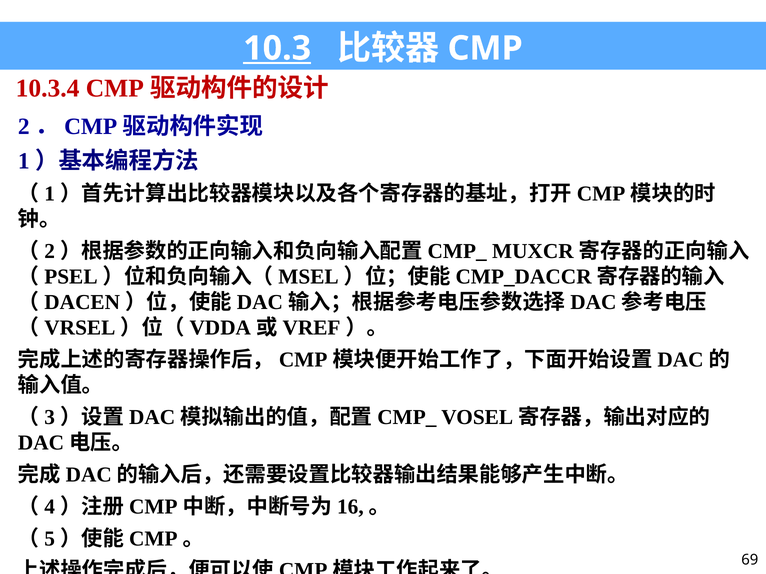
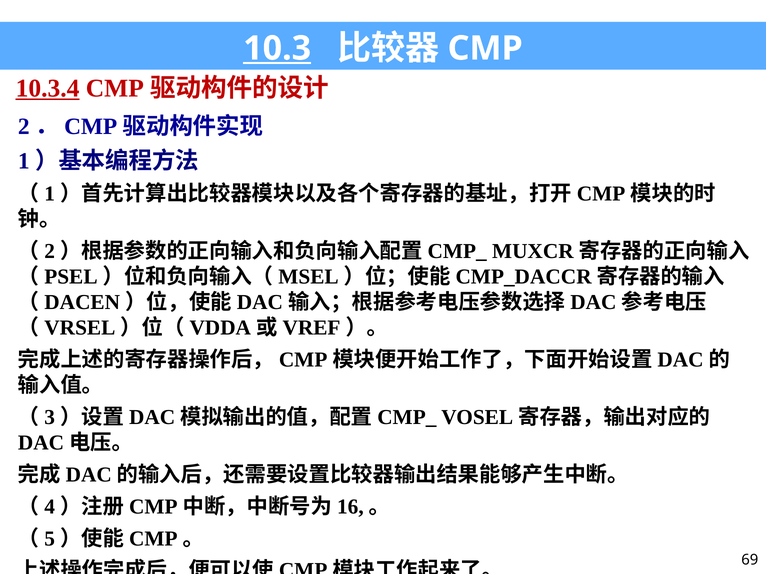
10.3.4 underline: none -> present
